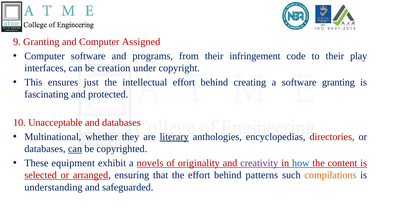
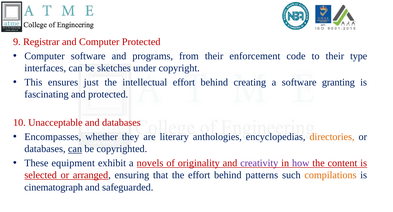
9 Granting: Granting -> Registrar
Computer Assigned: Assigned -> Protected
infringement: infringement -> enforcement
play: play -> type
creation: creation -> sketches
Multinational: Multinational -> Encompasses
literary underline: present -> none
directories colour: red -> orange
how colour: blue -> purple
understanding: understanding -> cinematograph
